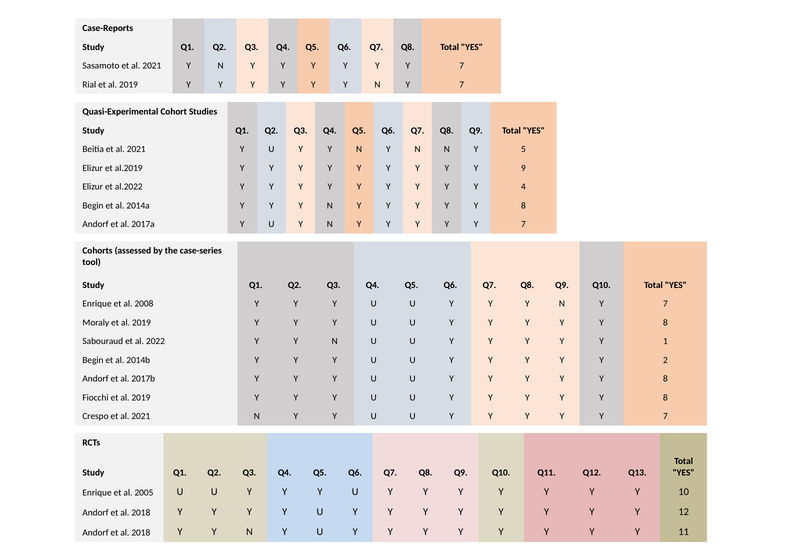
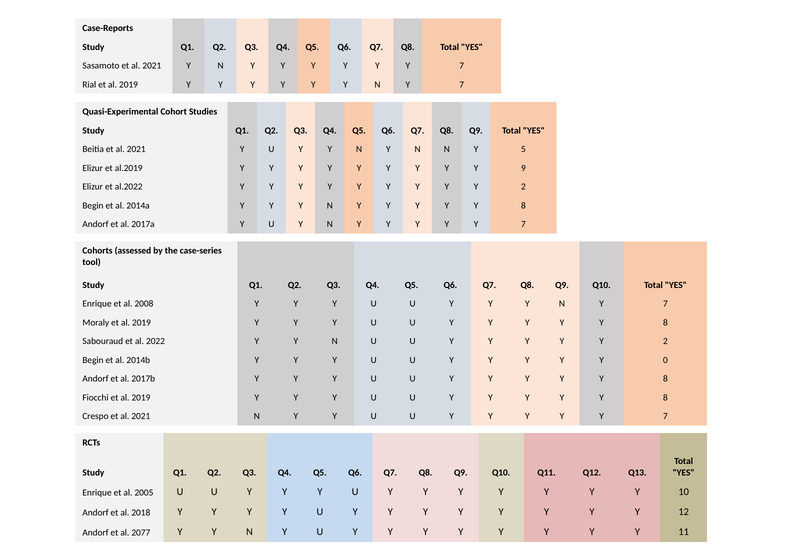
4 at (523, 187): 4 -> 2
1 at (665, 341): 1 -> 2
2: 2 -> 0
2018 at (141, 533): 2018 -> 2077
